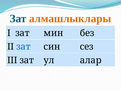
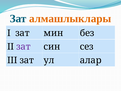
зат at (23, 46) colour: blue -> purple
